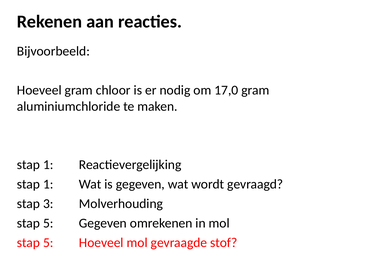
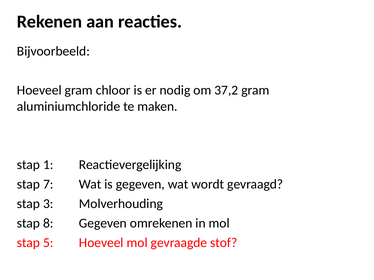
17,0: 17,0 -> 37,2
1 at (48, 185): 1 -> 7
5 at (48, 224): 5 -> 8
